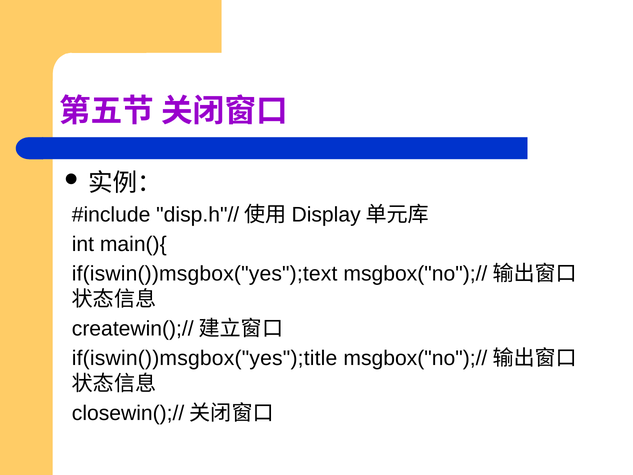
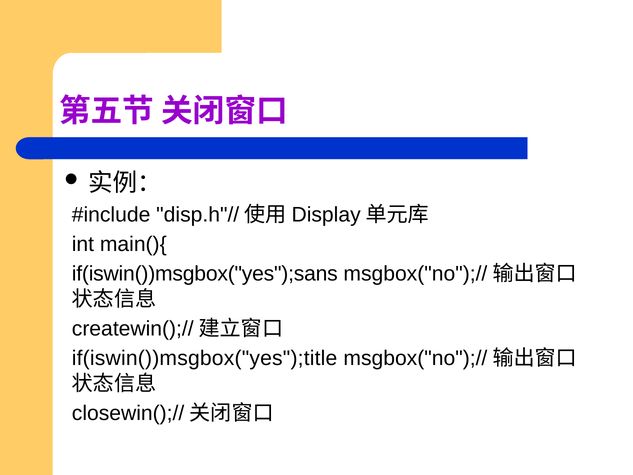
if(iswin())msgbox("yes");text: if(iswin())msgbox("yes");text -> if(iswin())msgbox("yes");sans
